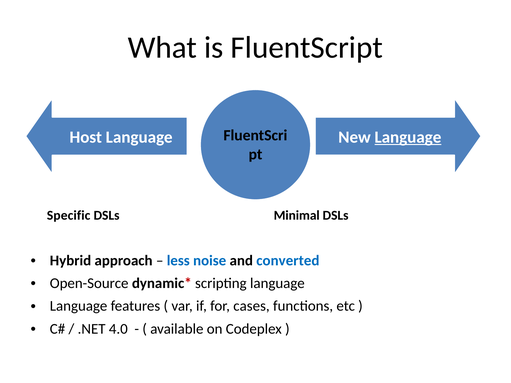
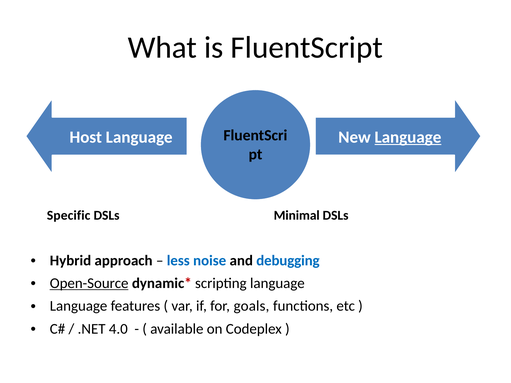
converted: converted -> debugging
Open-Source underline: none -> present
cases: cases -> goals
